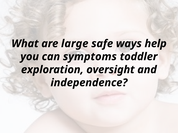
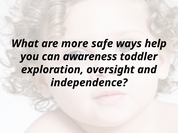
large: large -> more
symptoms: symptoms -> awareness
